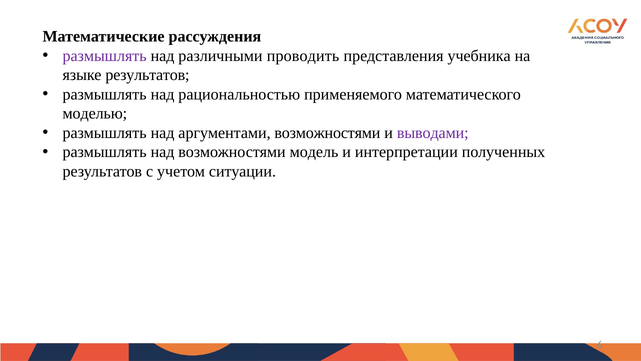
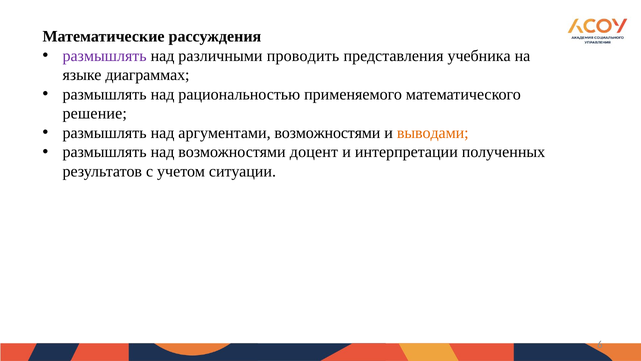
языке результатов: результатов -> диаграммах
моделью: моделью -> решение
выводами colour: purple -> orange
модель: модель -> доцент
